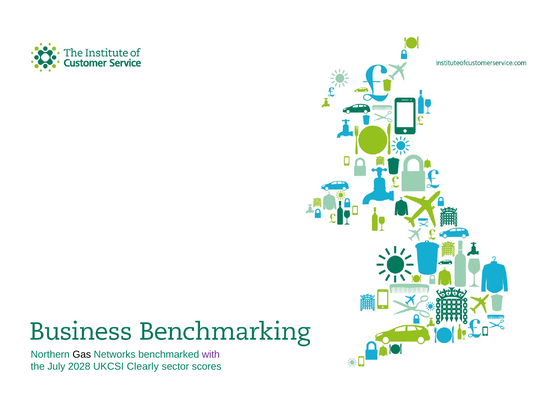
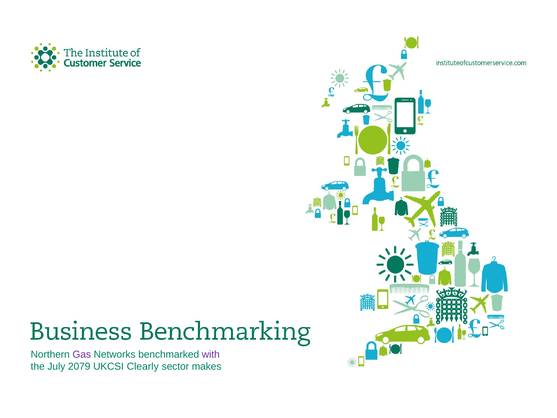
Gas colour: black -> purple
2028: 2028 -> 2079
scores: scores -> makes
